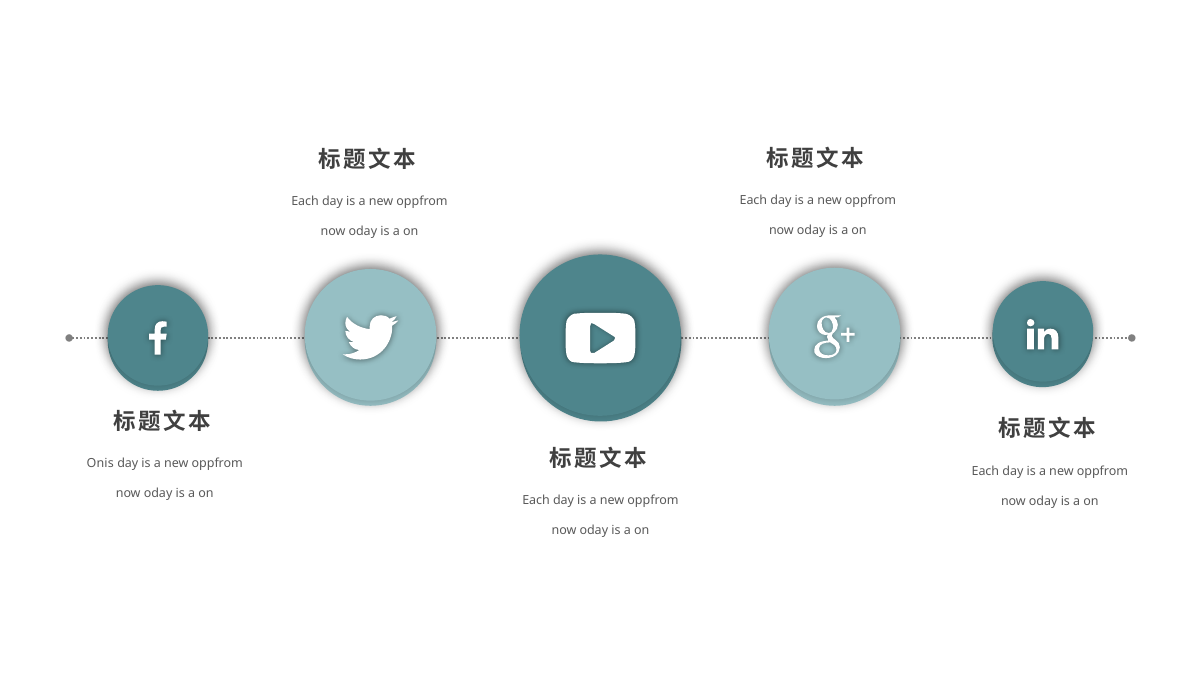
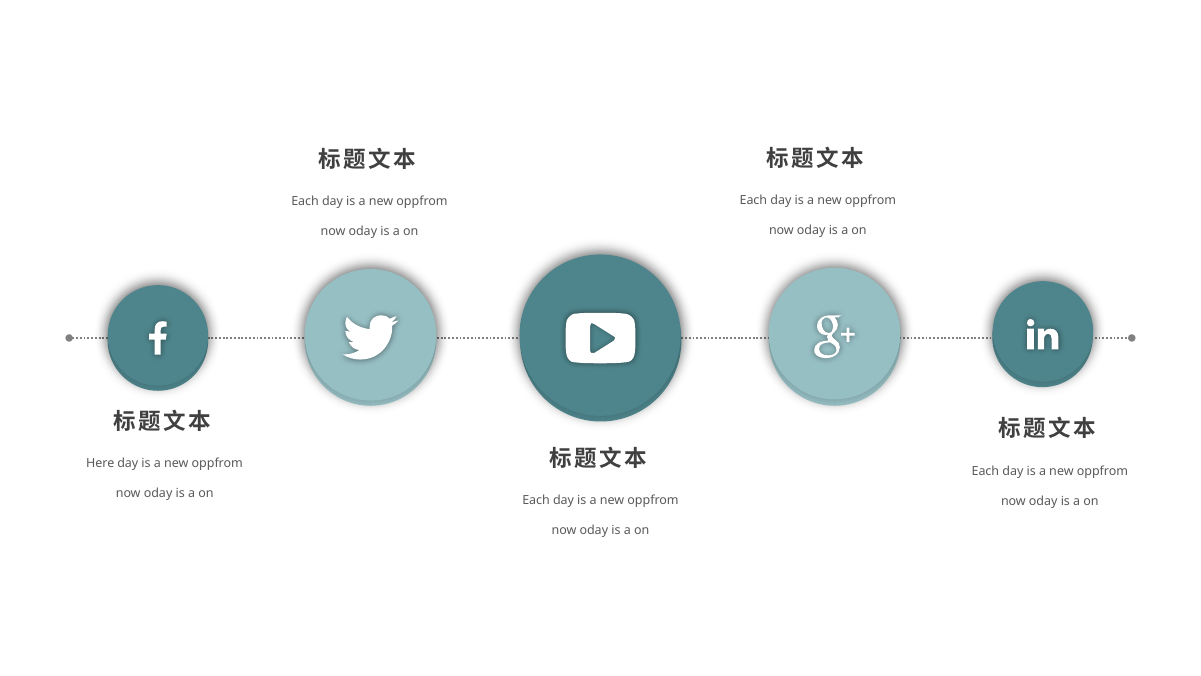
Onis: Onis -> Here
